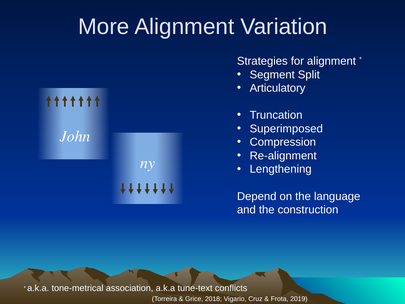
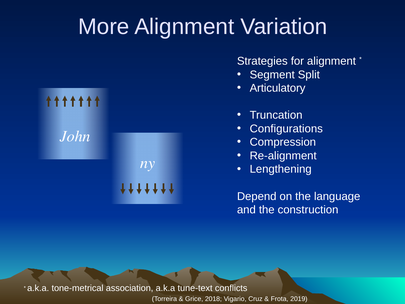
Superimposed: Superimposed -> Configurations
